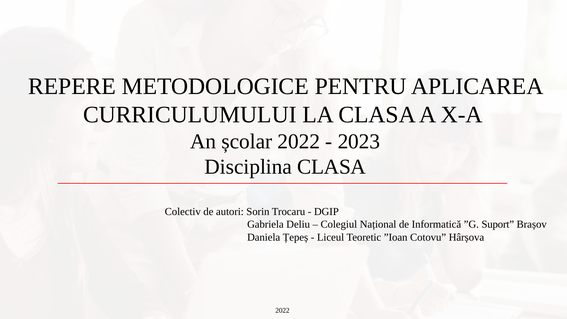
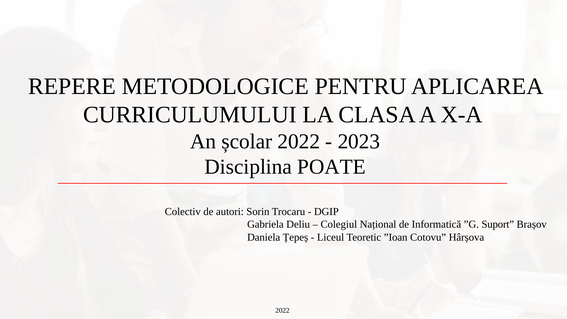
Disciplina CLASA: CLASA -> POATE
